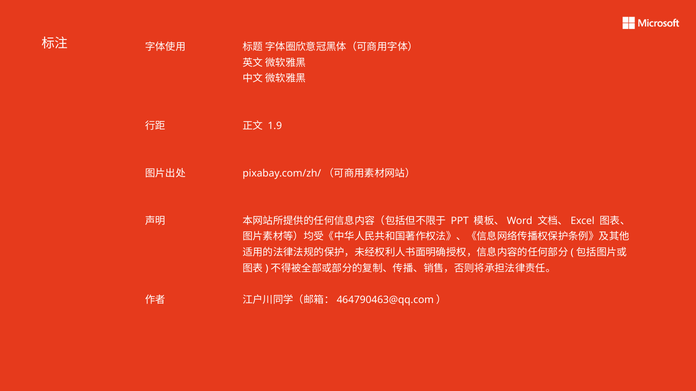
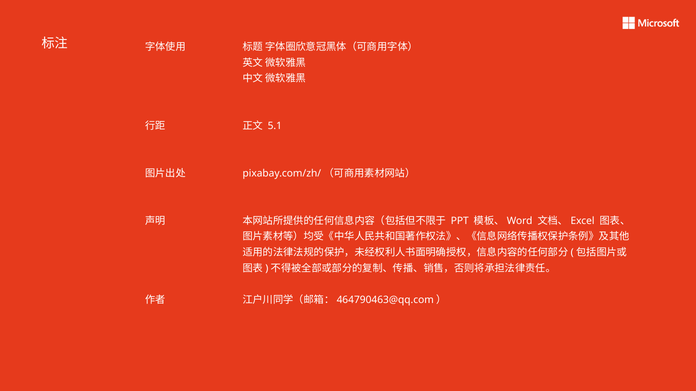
1.9: 1.9 -> 5.1
